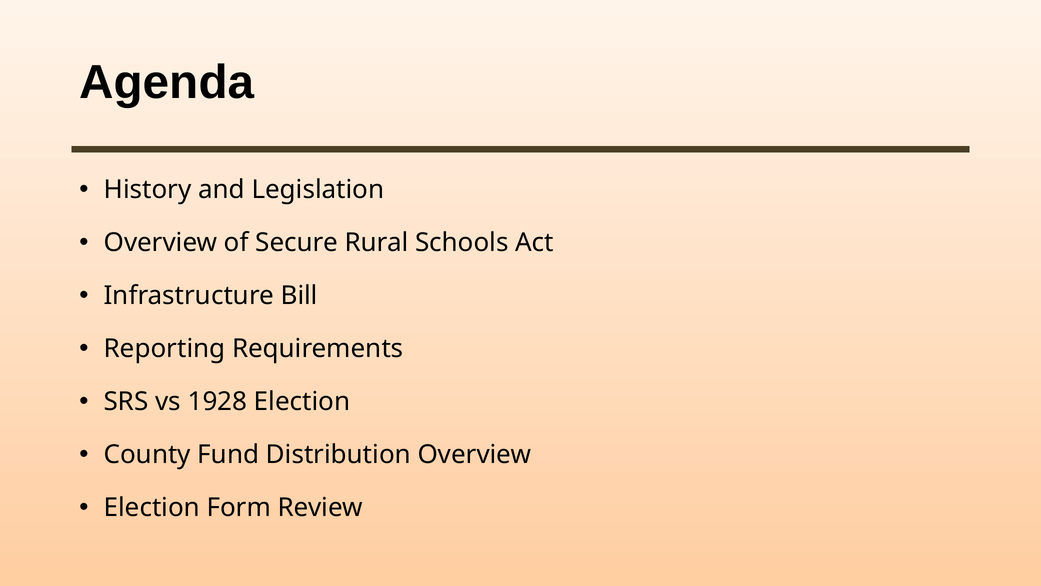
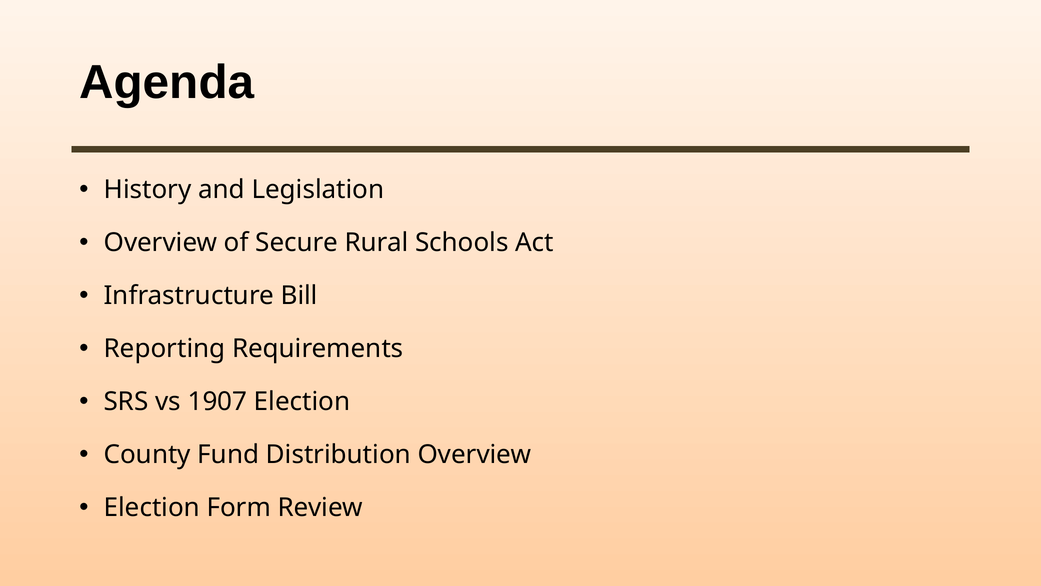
1928: 1928 -> 1907
